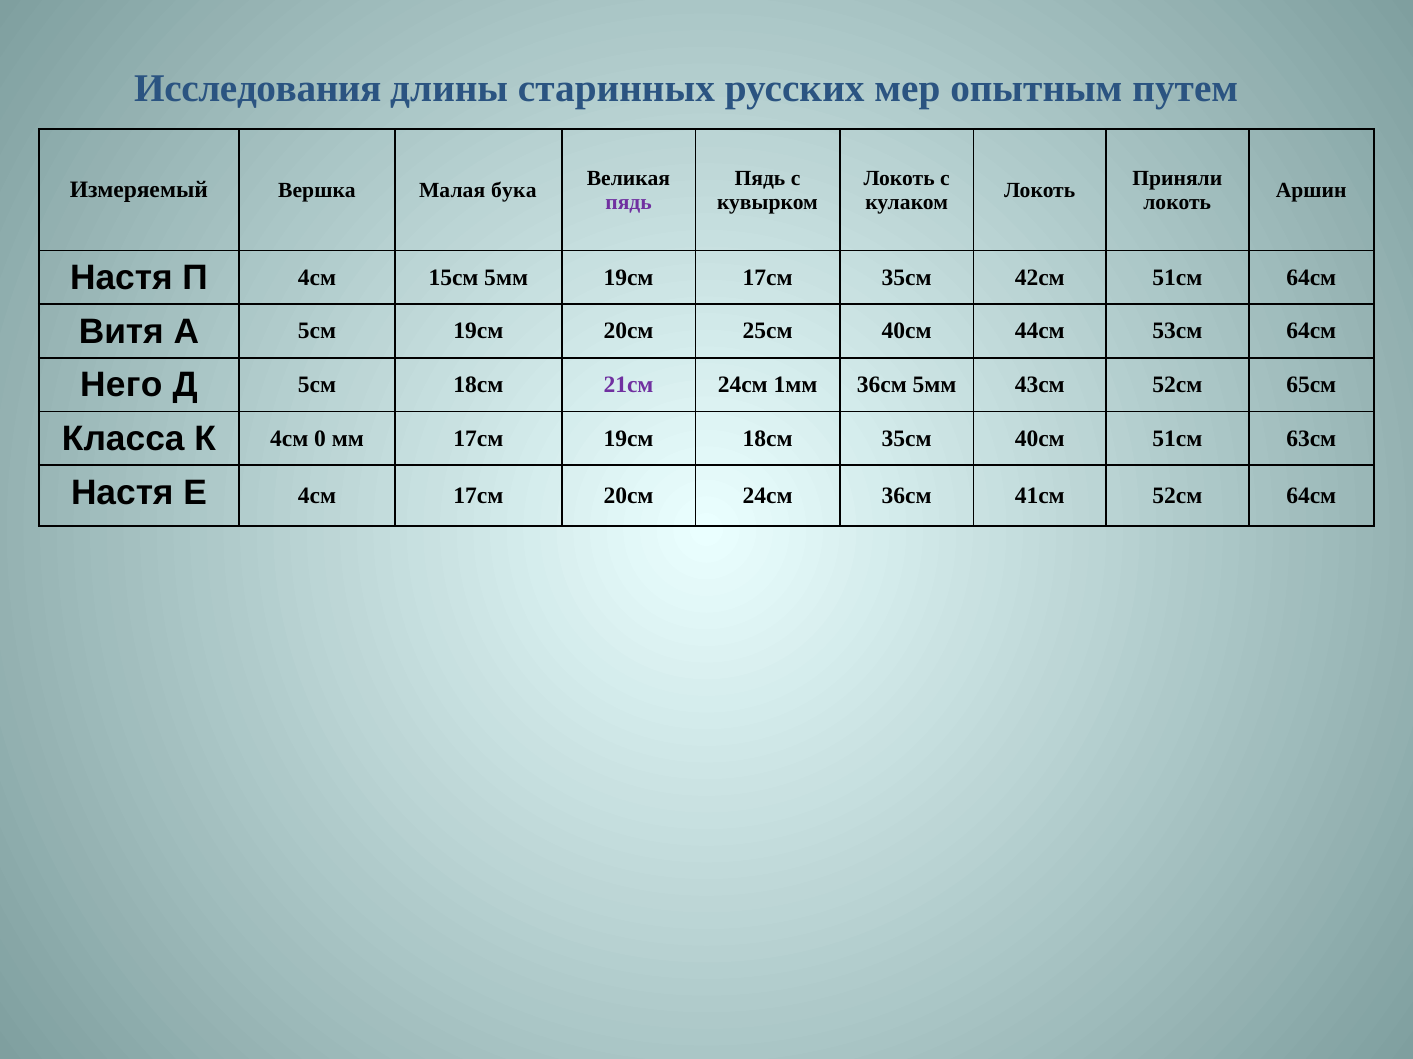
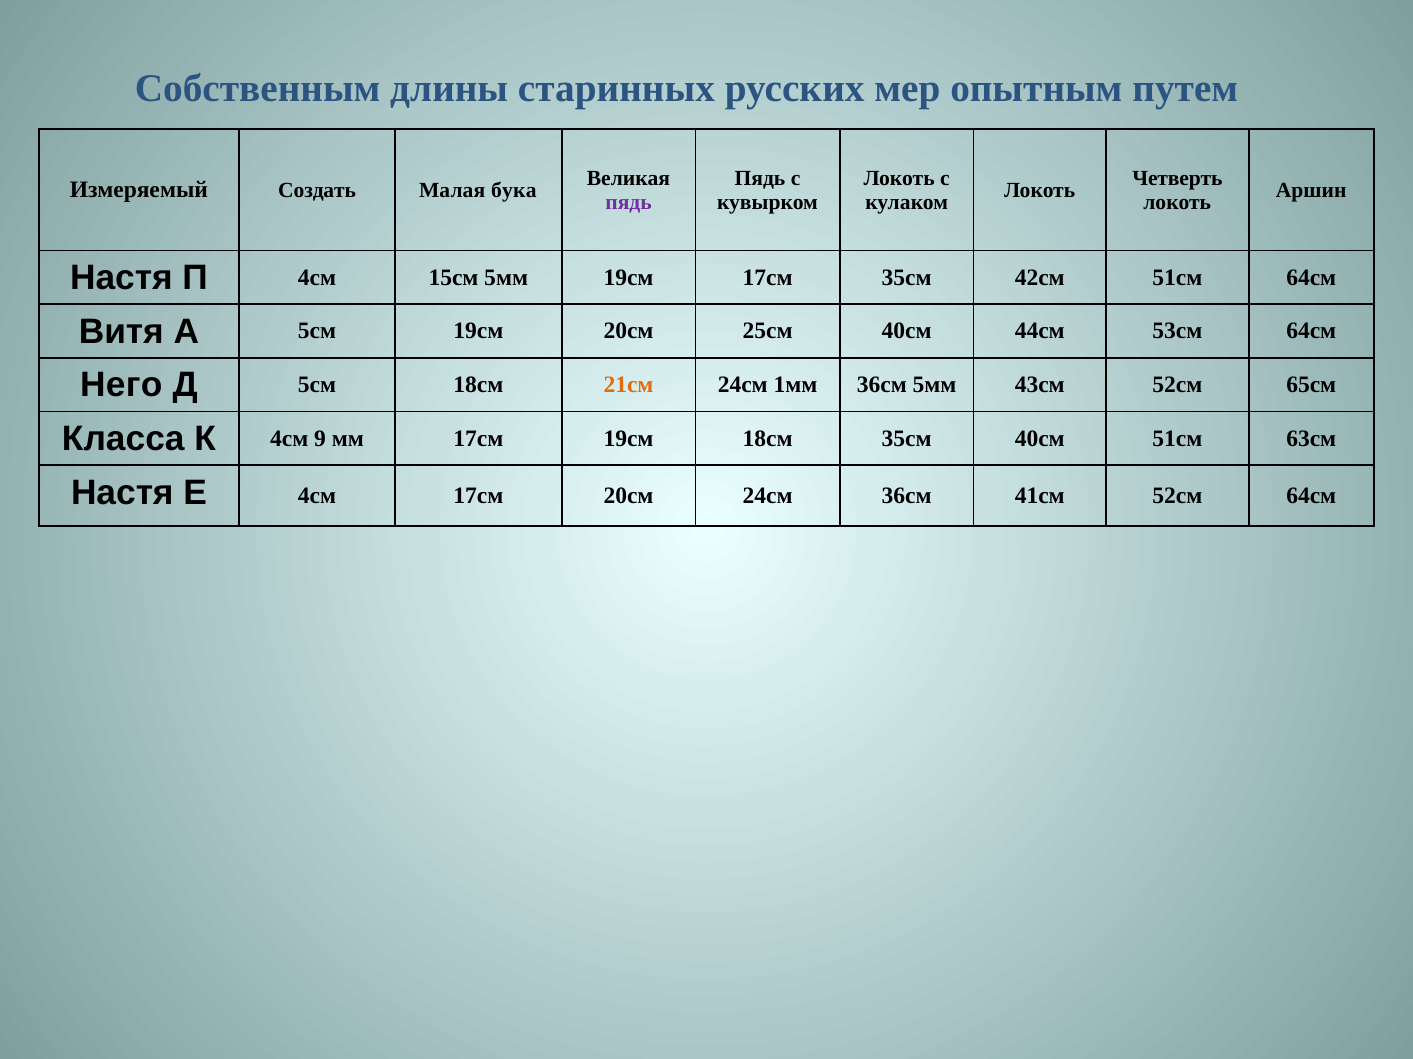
Исследования: Исследования -> Собственным
Приняли: Приняли -> Четверть
Вершка: Вершка -> Создать
21см colour: purple -> orange
0: 0 -> 9
